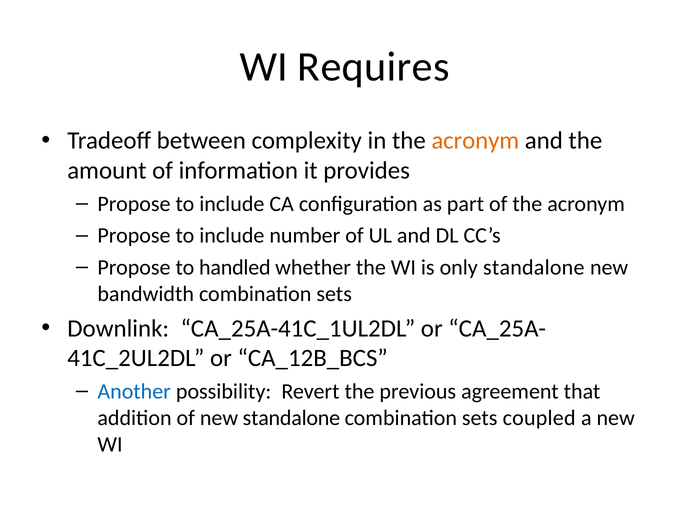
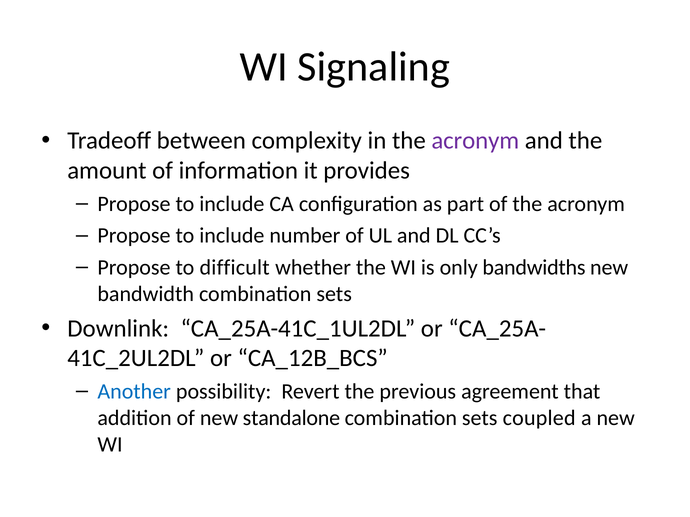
Requires: Requires -> Signaling
acronym at (475, 141) colour: orange -> purple
handled: handled -> difficult
only standalone: standalone -> bandwidths
